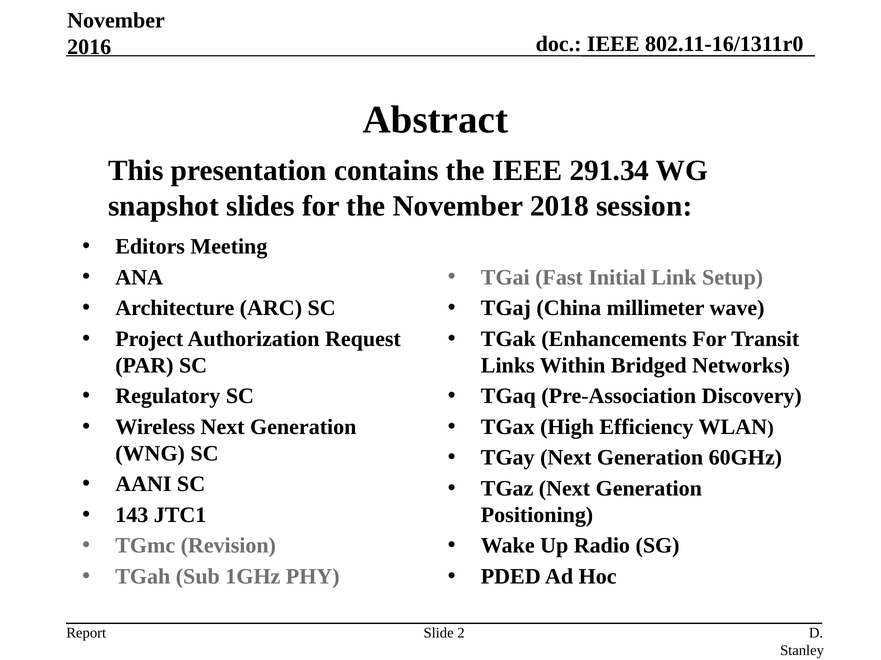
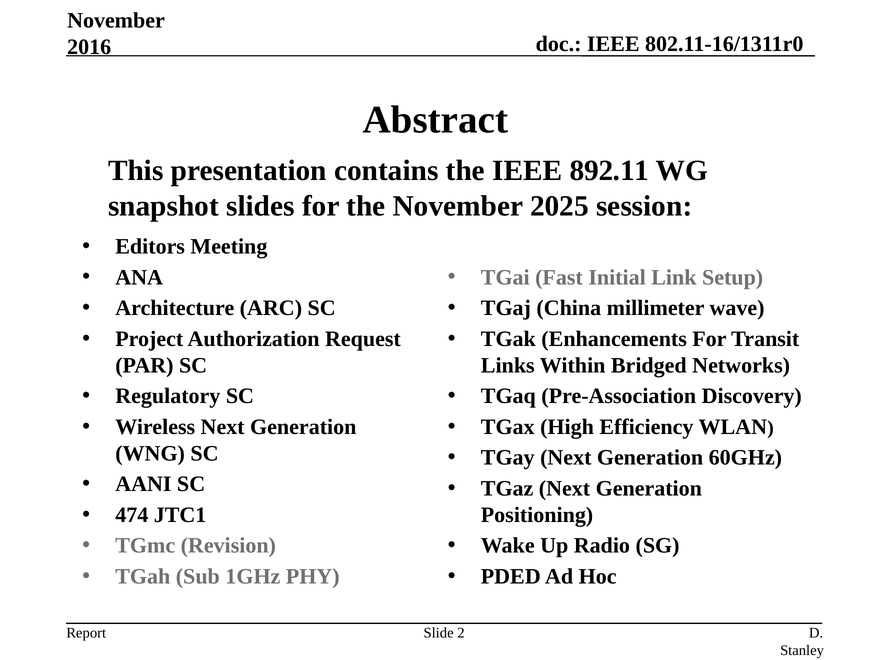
291.34: 291.34 -> 892.11
2018: 2018 -> 2025
143: 143 -> 474
